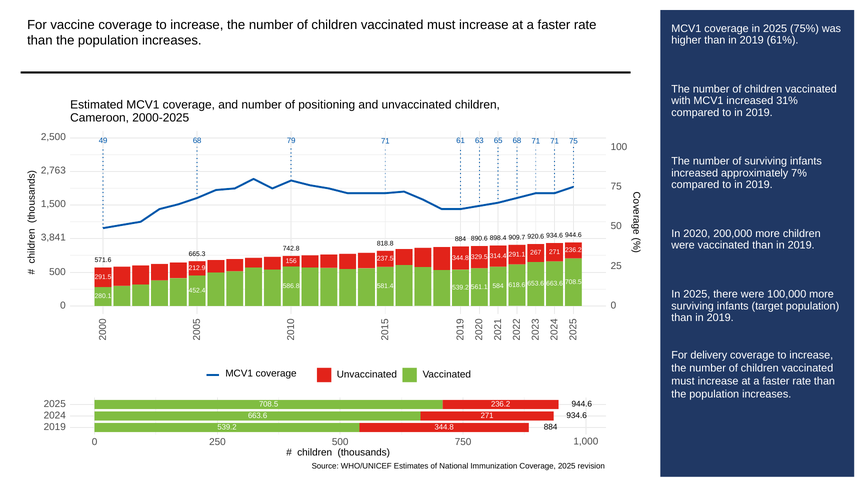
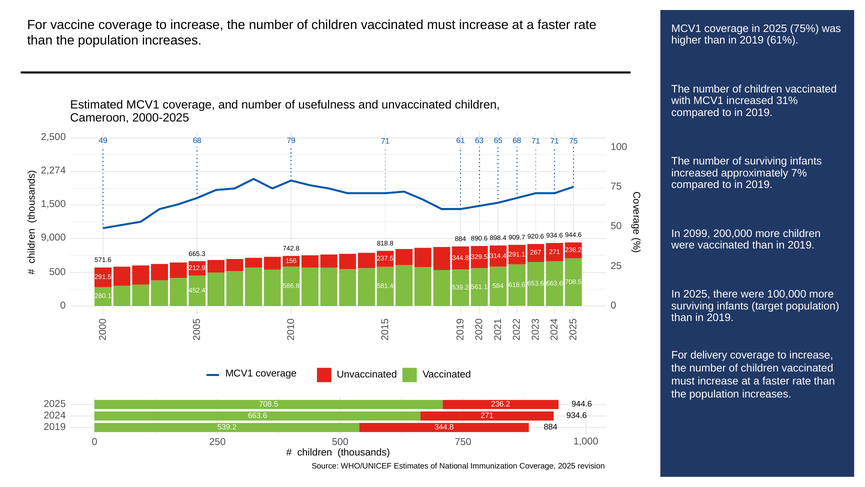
positioning: positioning -> usefulness
2,763: 2,763 -> 2,274
2020: 2020 -> 2099
3,841: 3,841 -> 9,000
